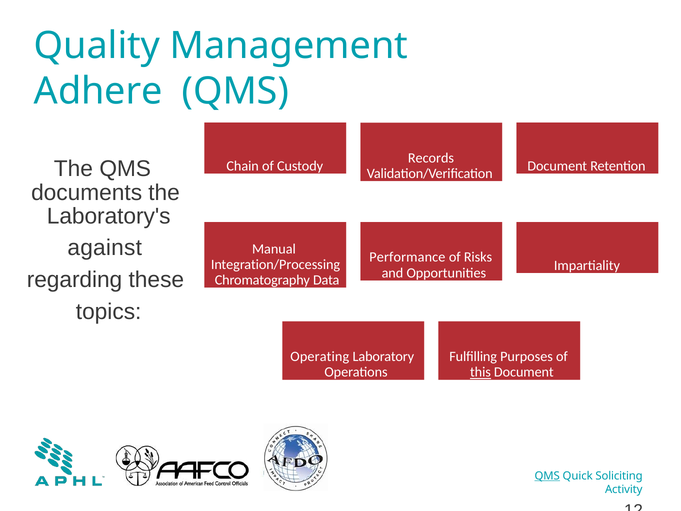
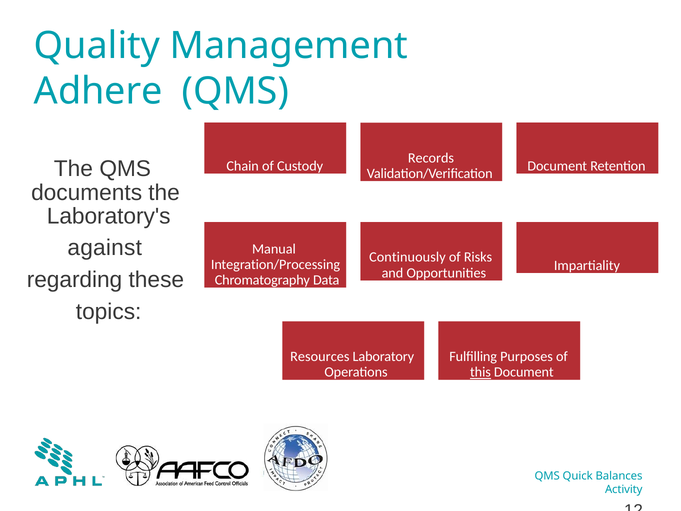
Performance: Performance -> Continuously
Operating: Operating -> Resources
QMS at (547, 476) underline: present -> none
Soliciting: Soliciting -> Balances
